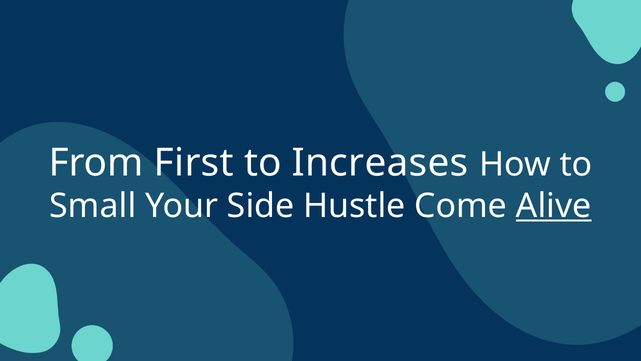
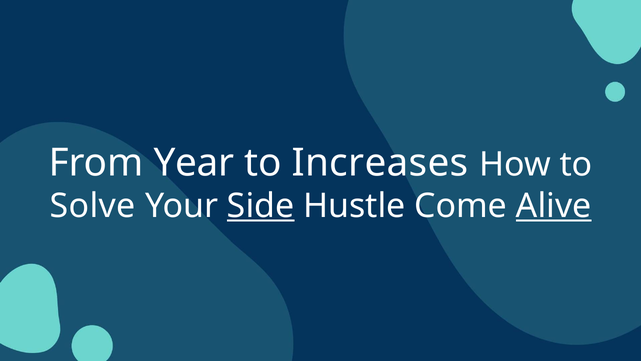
First: First -> Year
Small: Small -> Solve
Side underline: none -> present
